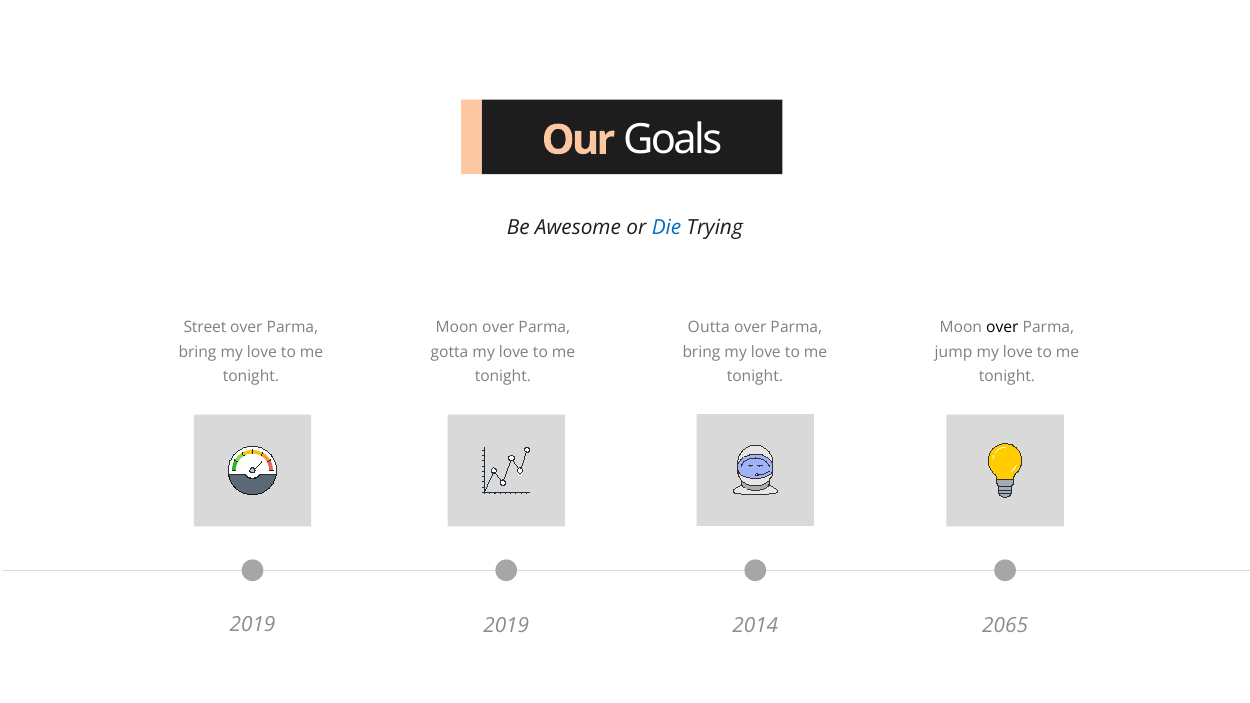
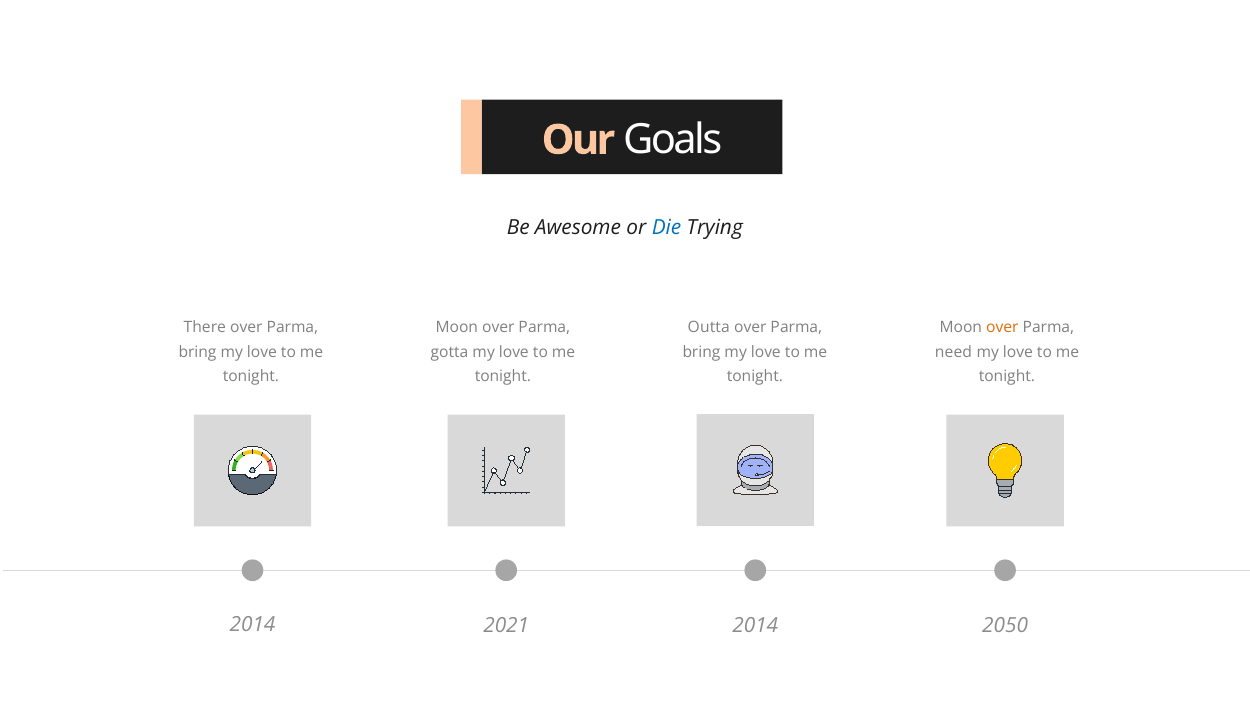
Street: Street -> There
over at (1002, 328) colour: black -> orange
jump: jump -> need
2019 at (253, 625): 2019 -> 2014
2019 at (506, 626): 2019 -> 2021
2065: 2065 -> 2050
